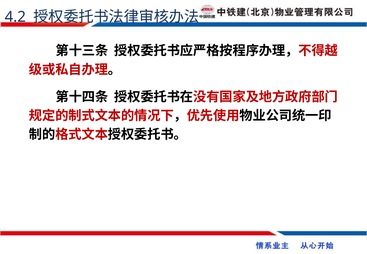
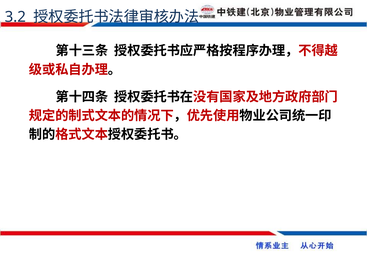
4.2: 4.2 -> 3.2
